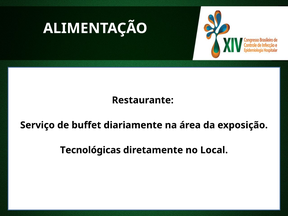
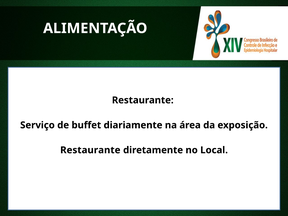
Tecnológicas at (90, 150): Tecnológicas -> Restaurante
